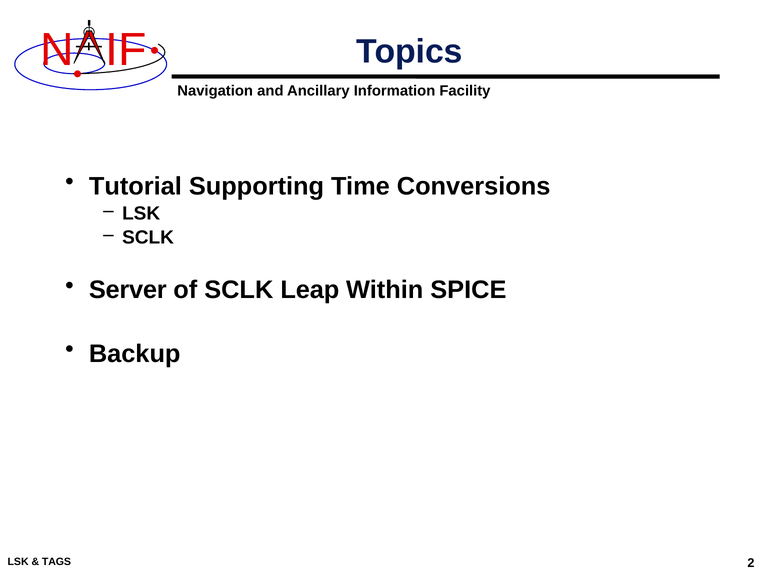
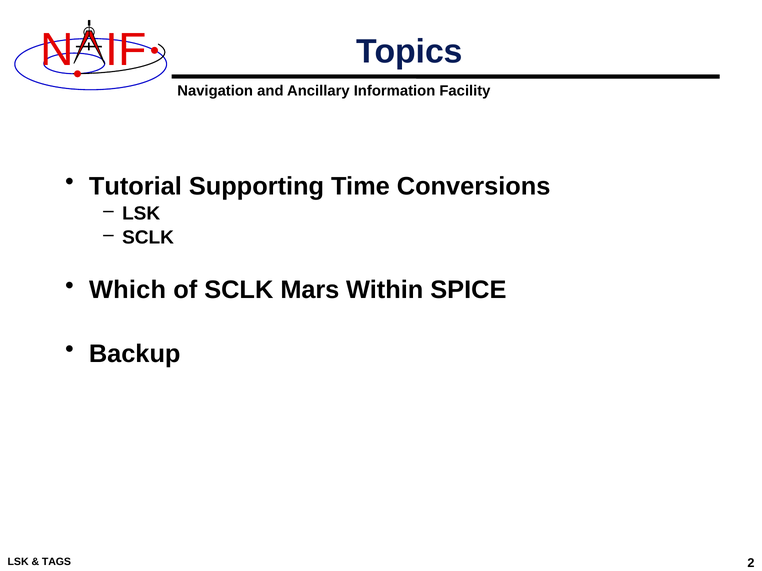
Server: Server -> Which
Leap: Leap -> Mars
